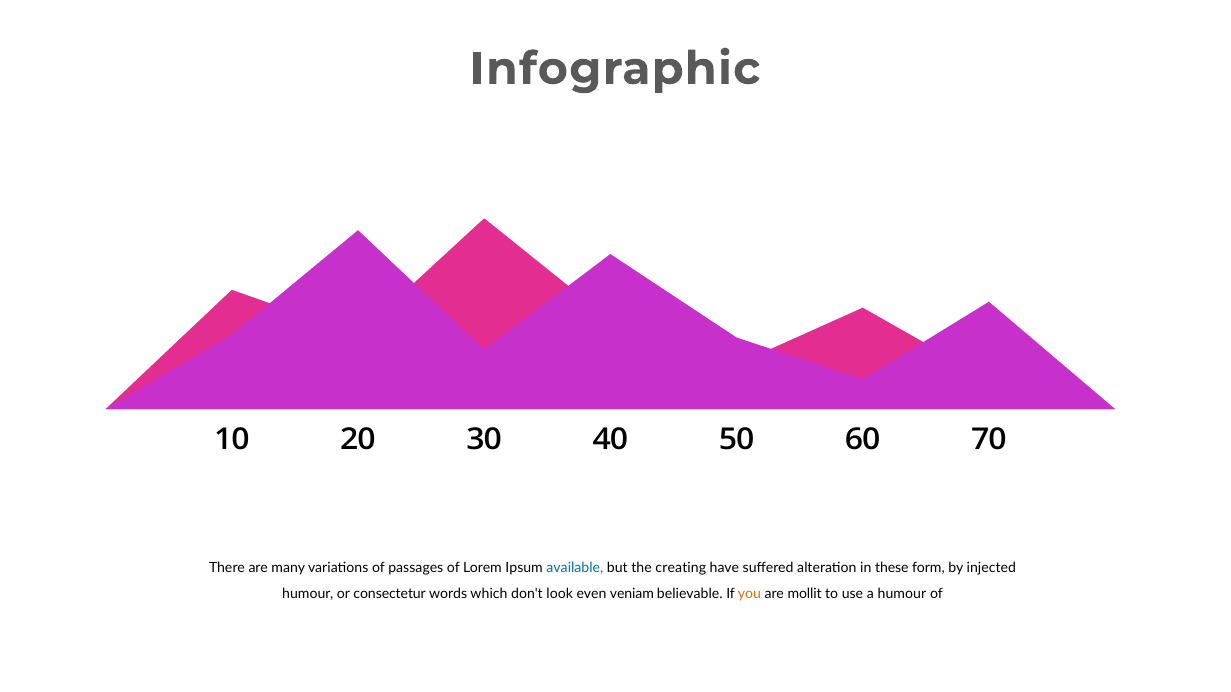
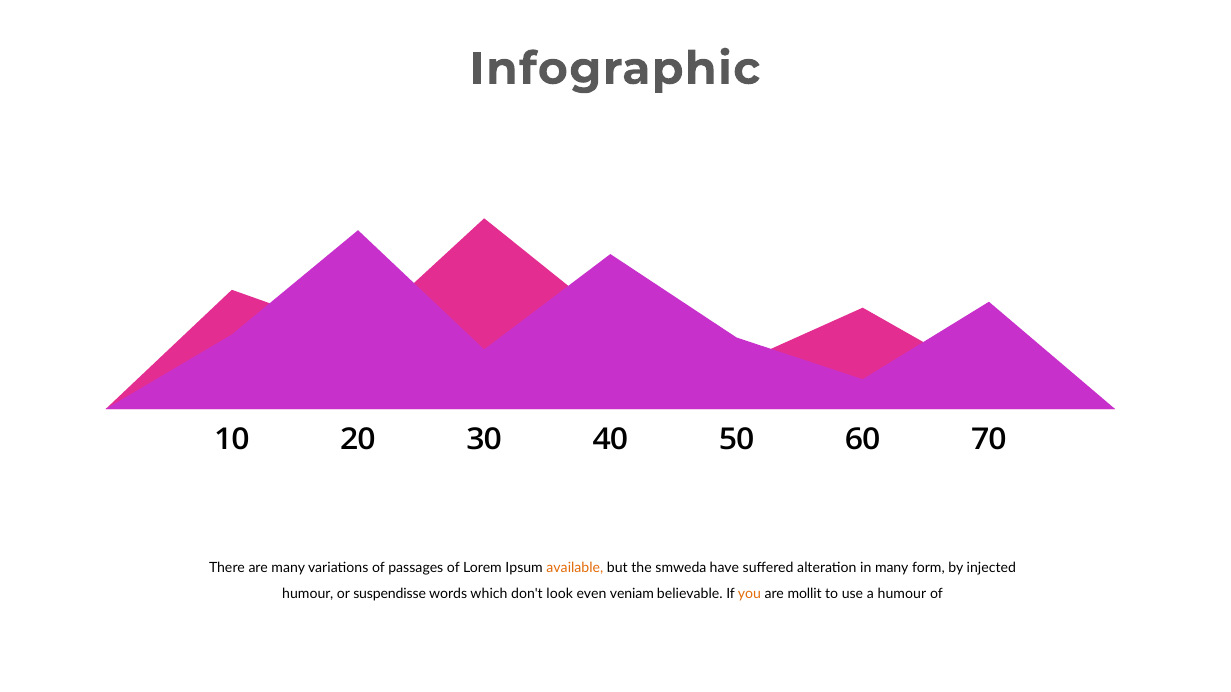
available colour: blue -> orange
creating: creating -> smweda
in these: these -> many
consectetur: consectetur -> suspendisse
